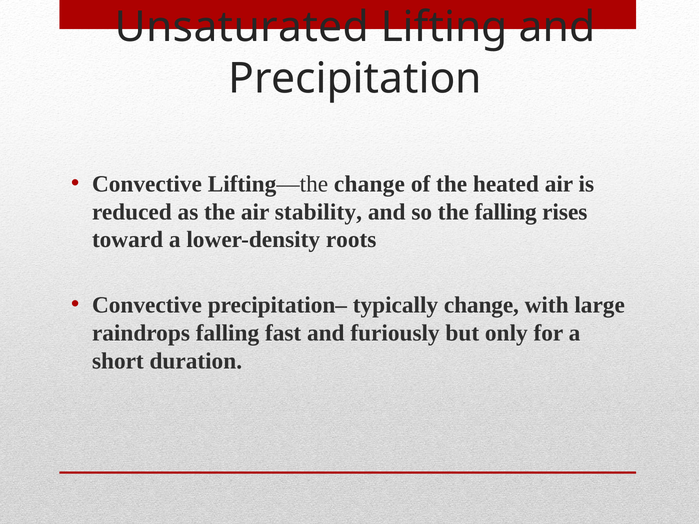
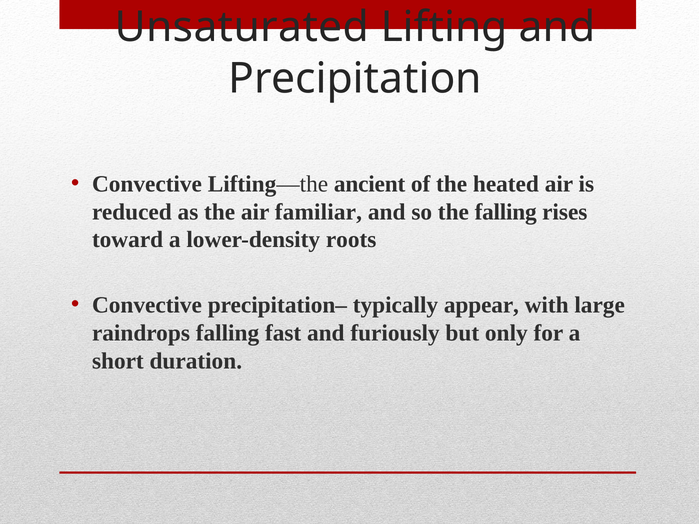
Lifting—the change: change -> ancient
stability: stability -> familiar
typically change: change -> appear
